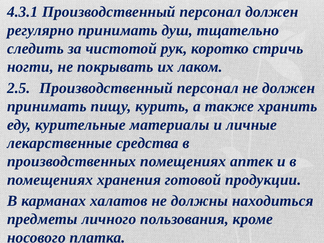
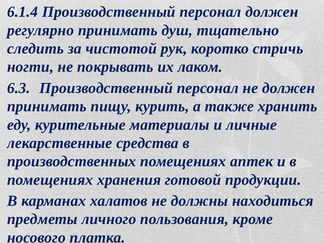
4.3.1: 4.3.1 -> 6.1.4
2.5: 2.5 -> 6.3
